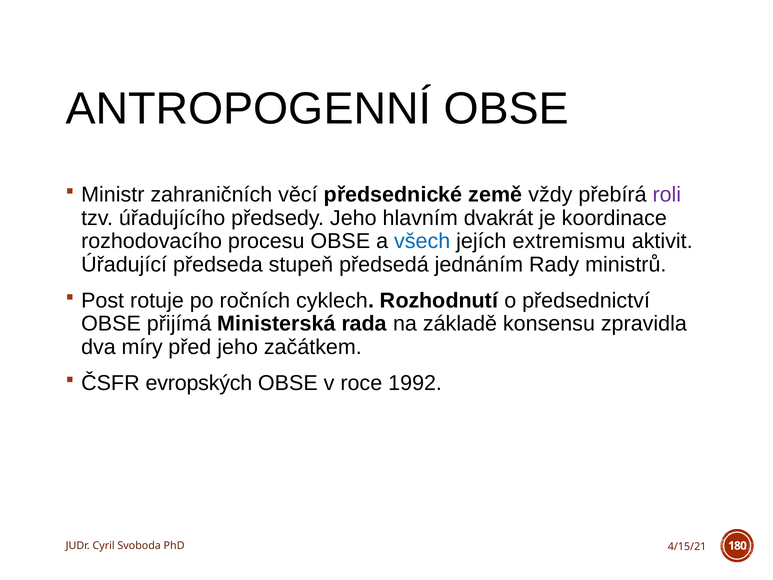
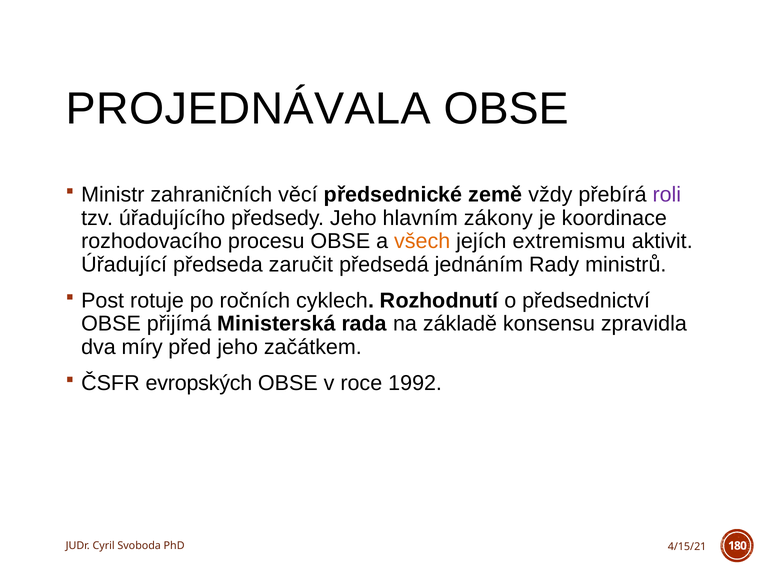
ANTROPOGENNÍ: ANTROPOGENNÍ -> PROJEDNÁVALA
dvakrát: dvakrát -> zákony
všech colour: blue -> orange
stupeň: stupeň -> zaručit
